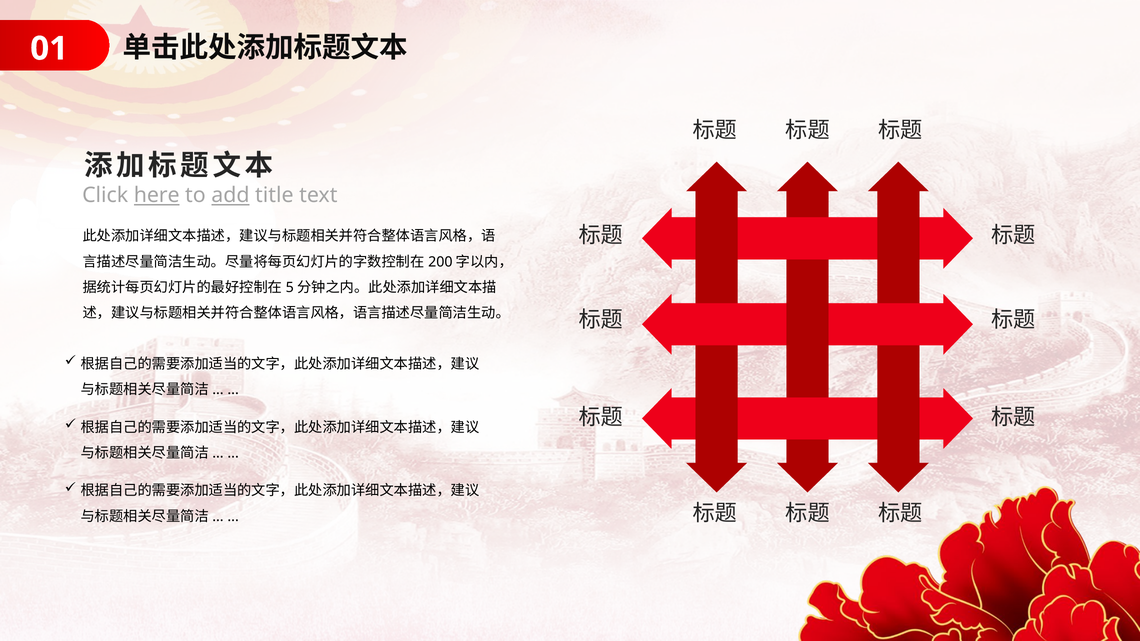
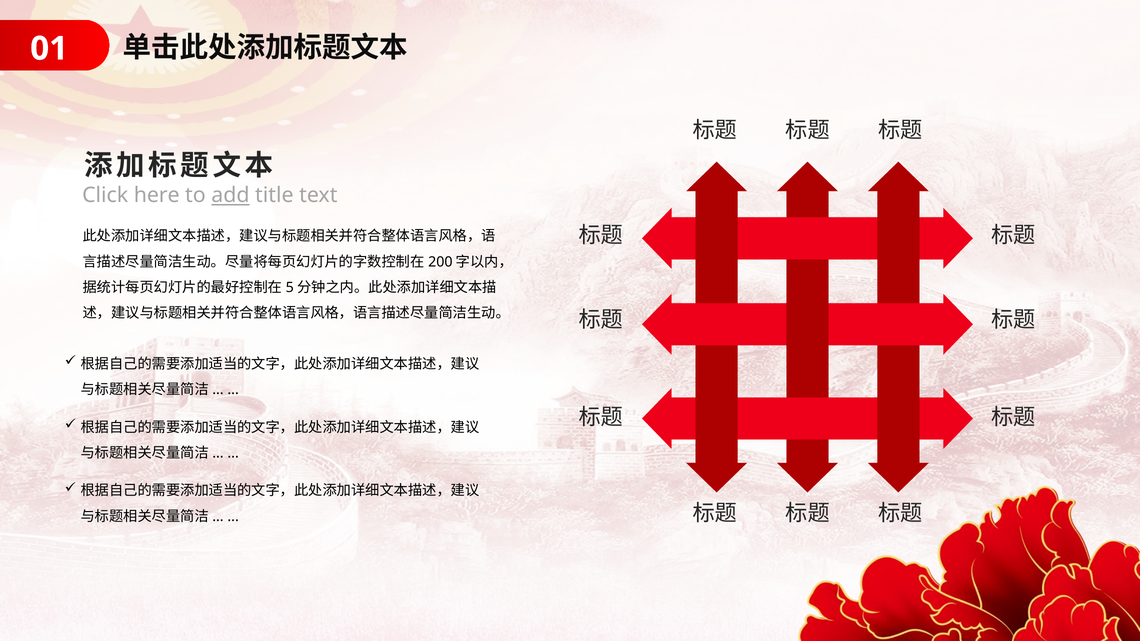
here underline: present -> none
